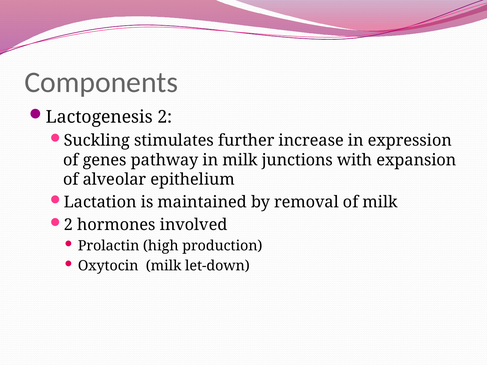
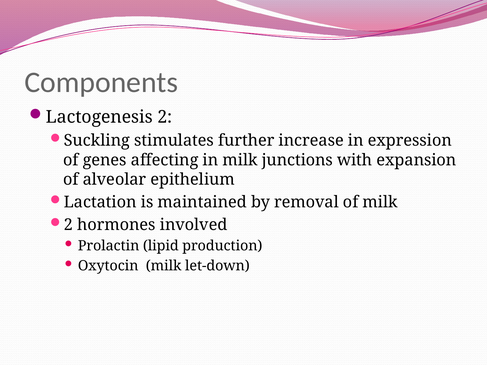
pathway: pathway -> affecting
high: high -> lipid
